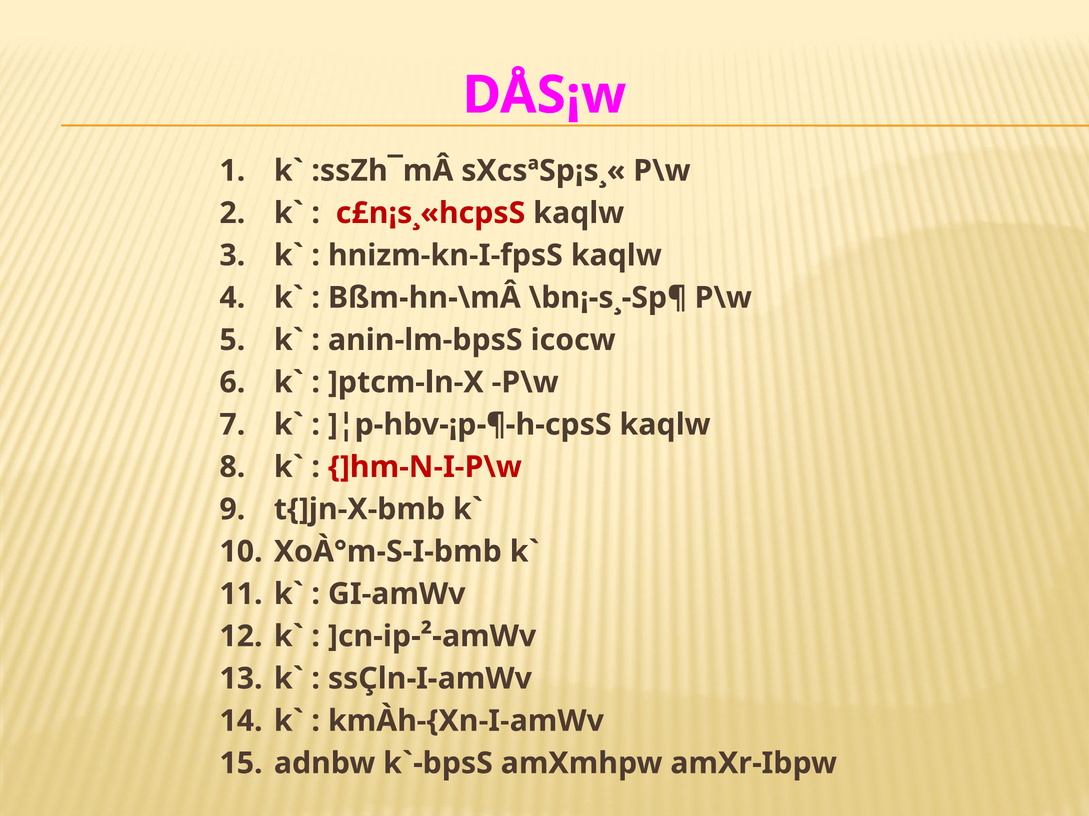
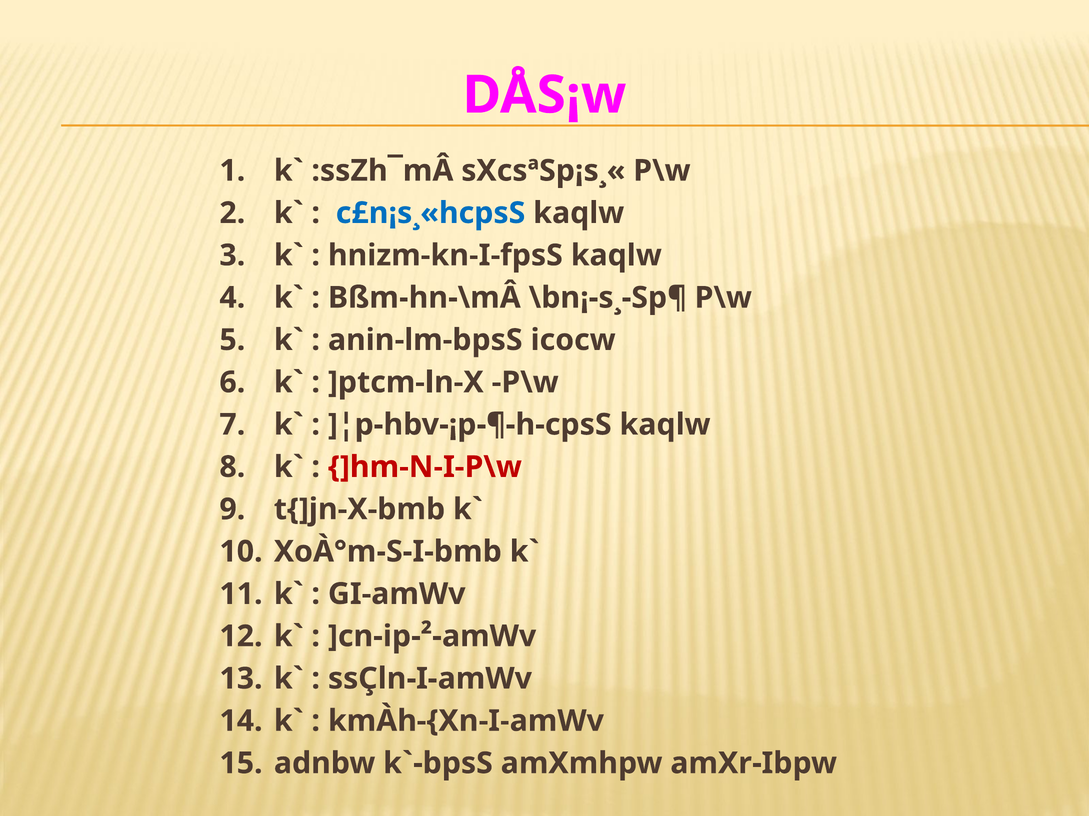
c£n¡s¸«hcpsS colour: red -> blue
